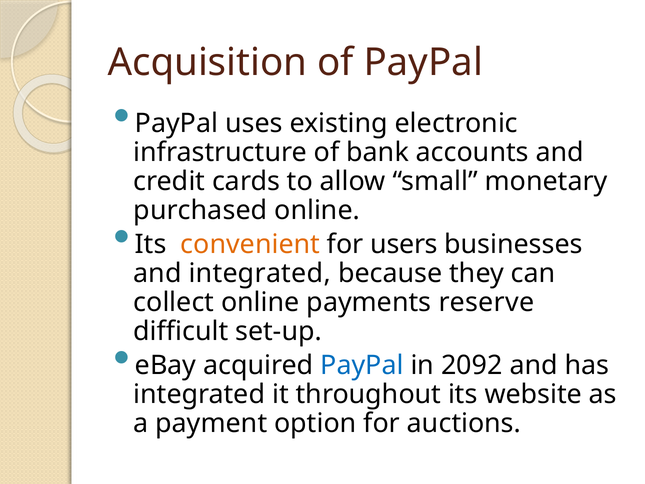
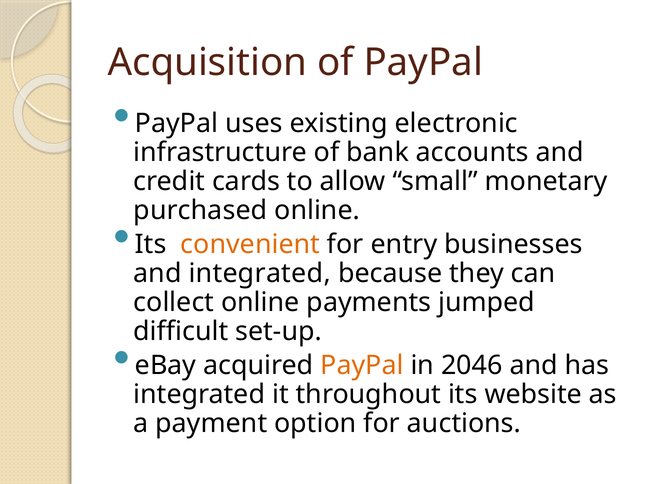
users: users -> entry
reserve: reserve -> jumped
PayPal at (362, 365) colour: blue -> orange
2092: 2092 -> 2046
